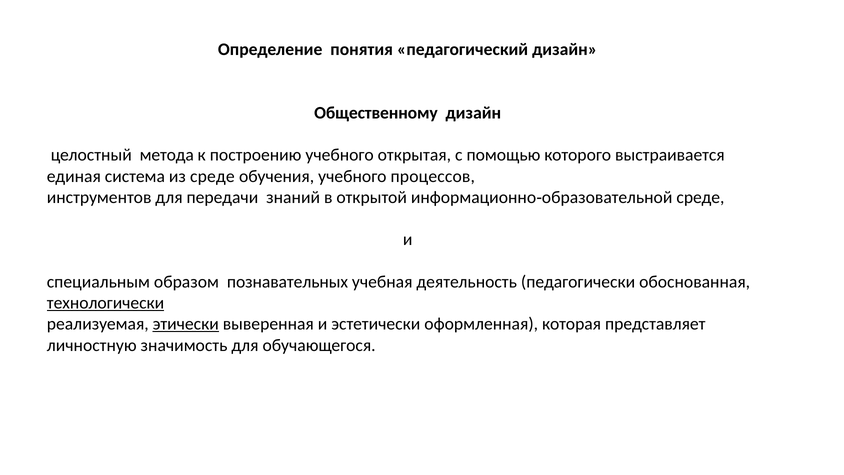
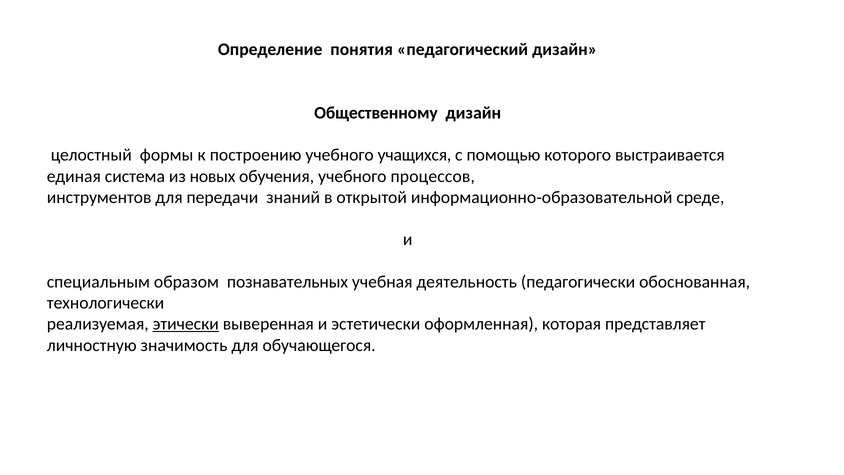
метода: метода -> формы
открытая: открытая -> учащихся
из среде: среде -> новых
технологически underline: present -> none
